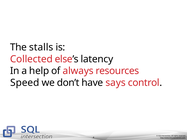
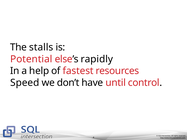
Collected: Collected -> Potential
latency: latency -> rapidly
always: always -> fastest
says: says -> until
